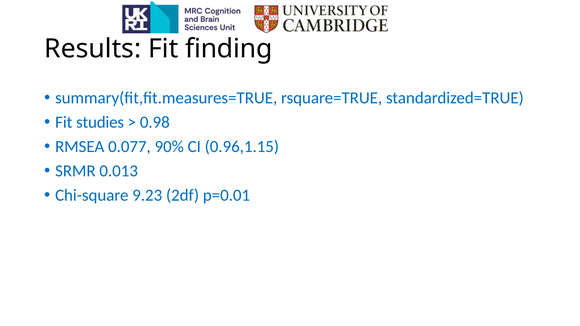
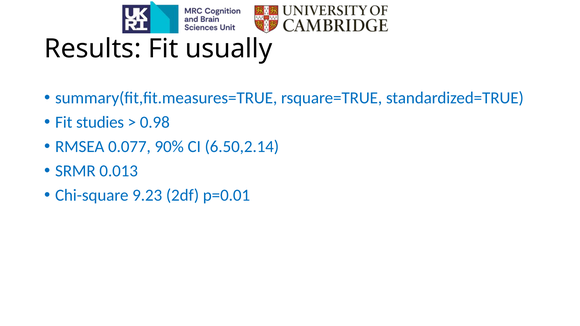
finding: finding -> usually
0.96,1.15: 0.96,1.15 -> 6.50,2.14
